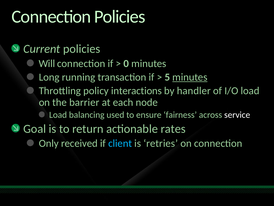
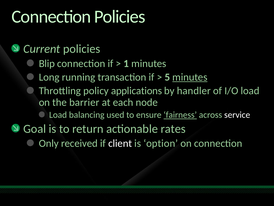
Will: Will -> Blip
0: 0 -> 1
interactions: interactions -> applications
fairness underline: none -> present
client colour: light blue -> white
retries: retries -> option
